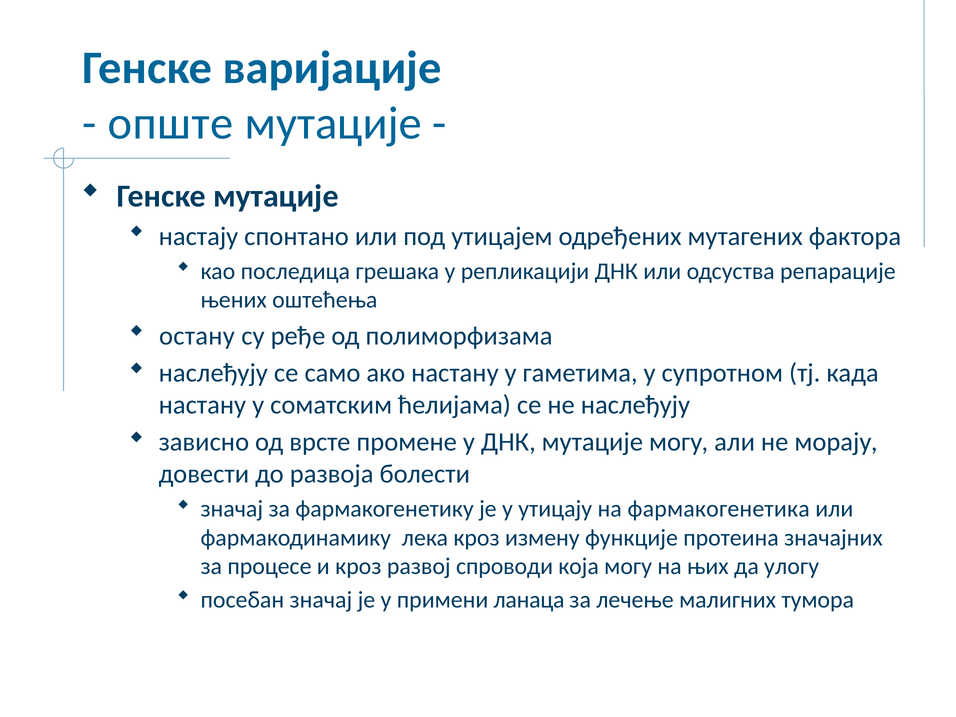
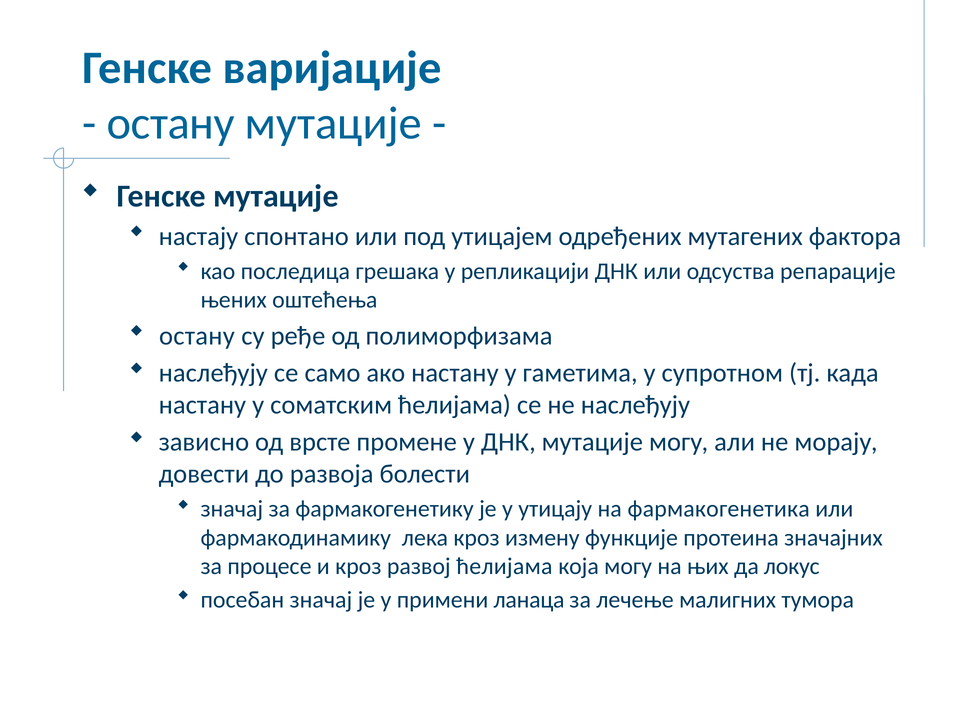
опште at (170, 124): опште -> остану
развој спроводи: спроводи -> ћелијама
улогу: улогу -> локус
